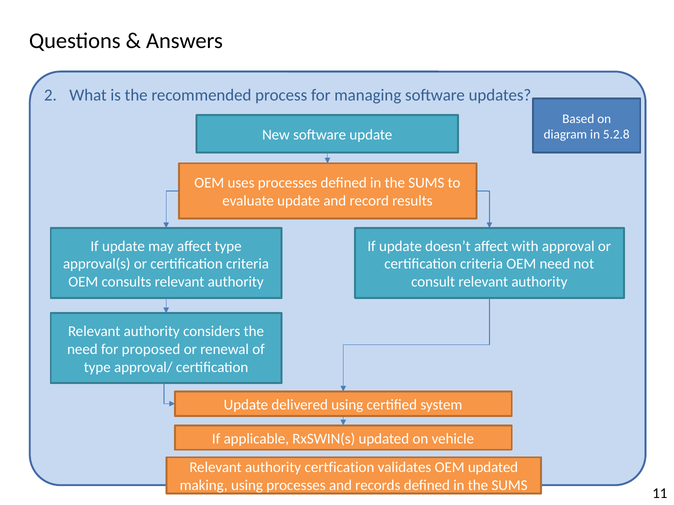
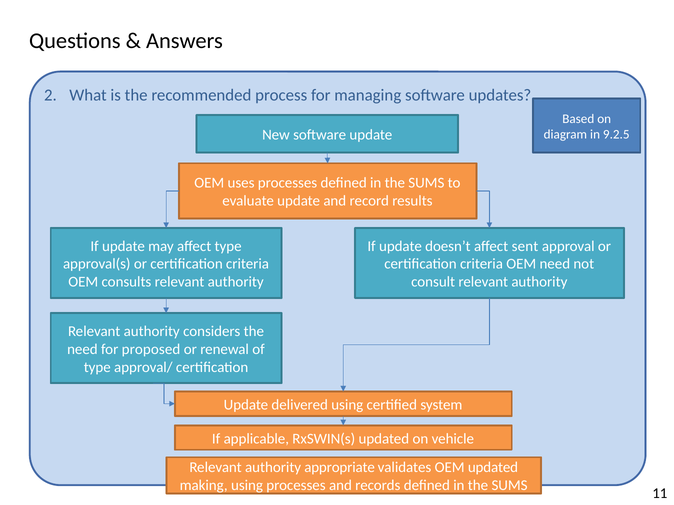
5.2.8: 5.2.8 -> 9.2.5
with: with -> sent
certfication: certfication -> appropriate
